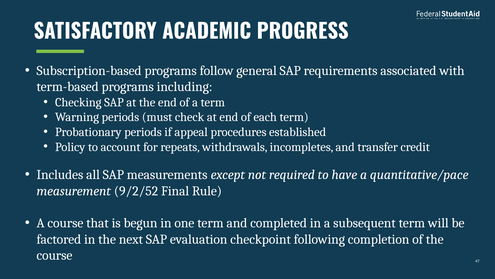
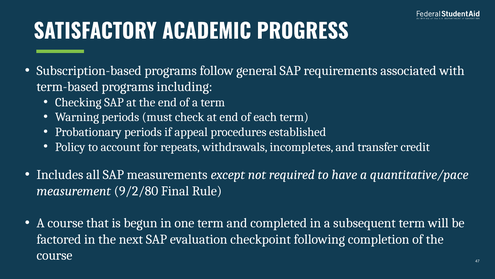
9/2/52: 9/2/52 -> 9/2/80
